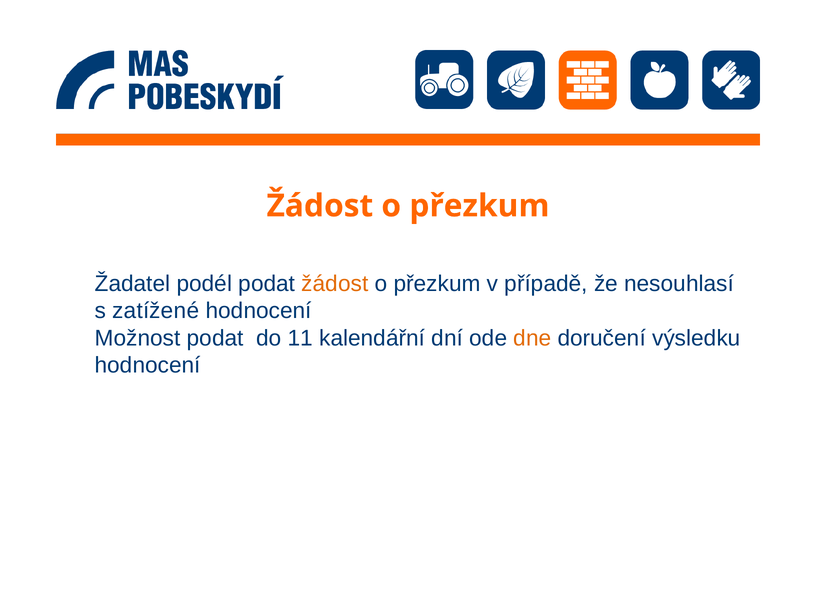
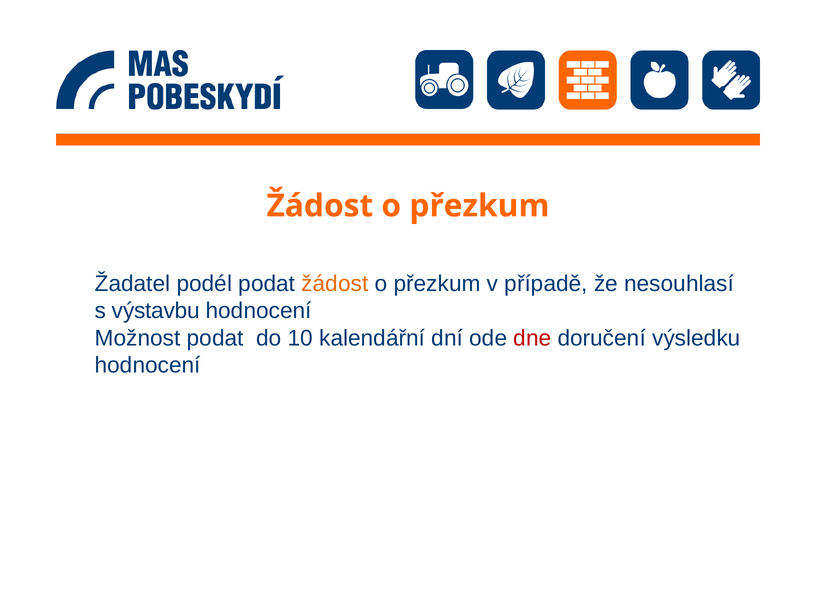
zatížené: zatížené -> výstavbu
11: 11 -> 10
dne colour: orange -> red
